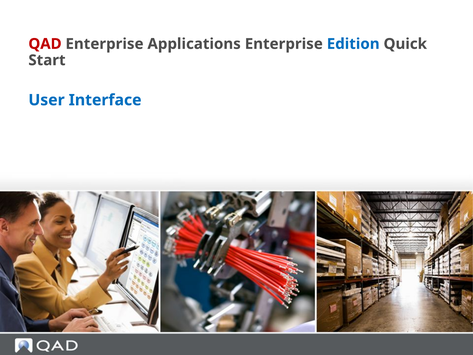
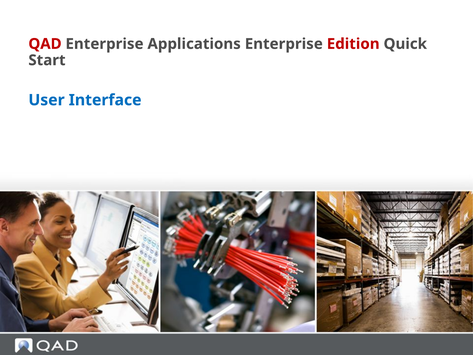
Edition colour: blue -> red
